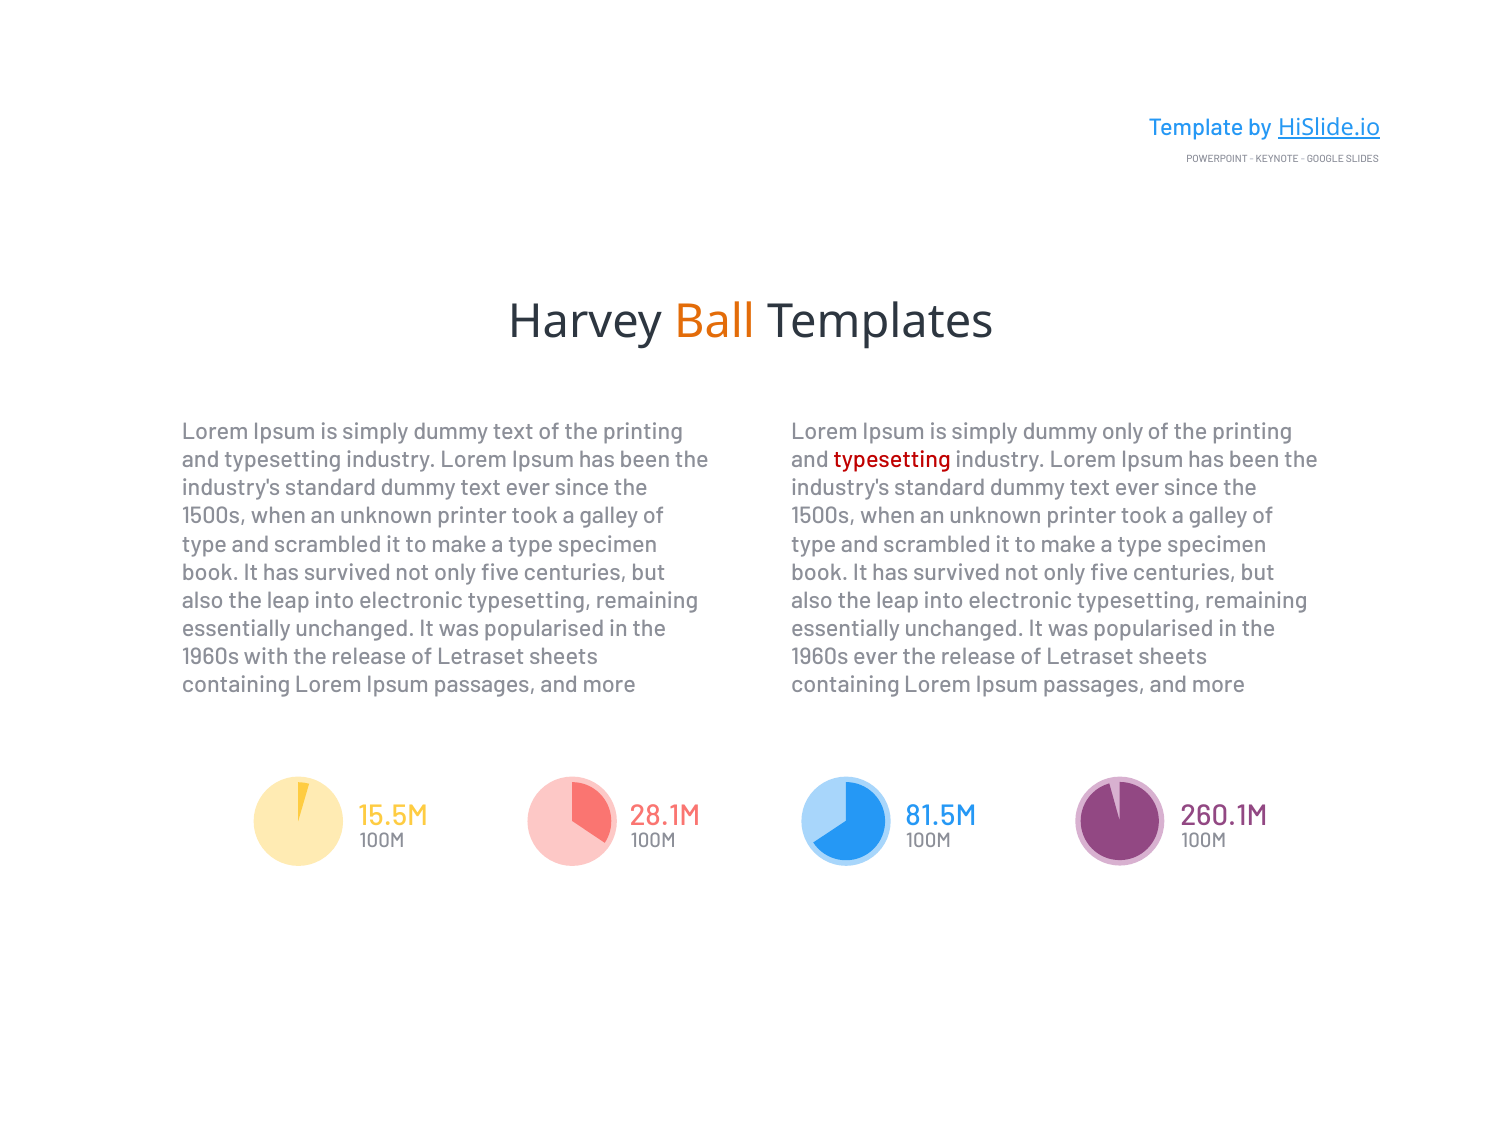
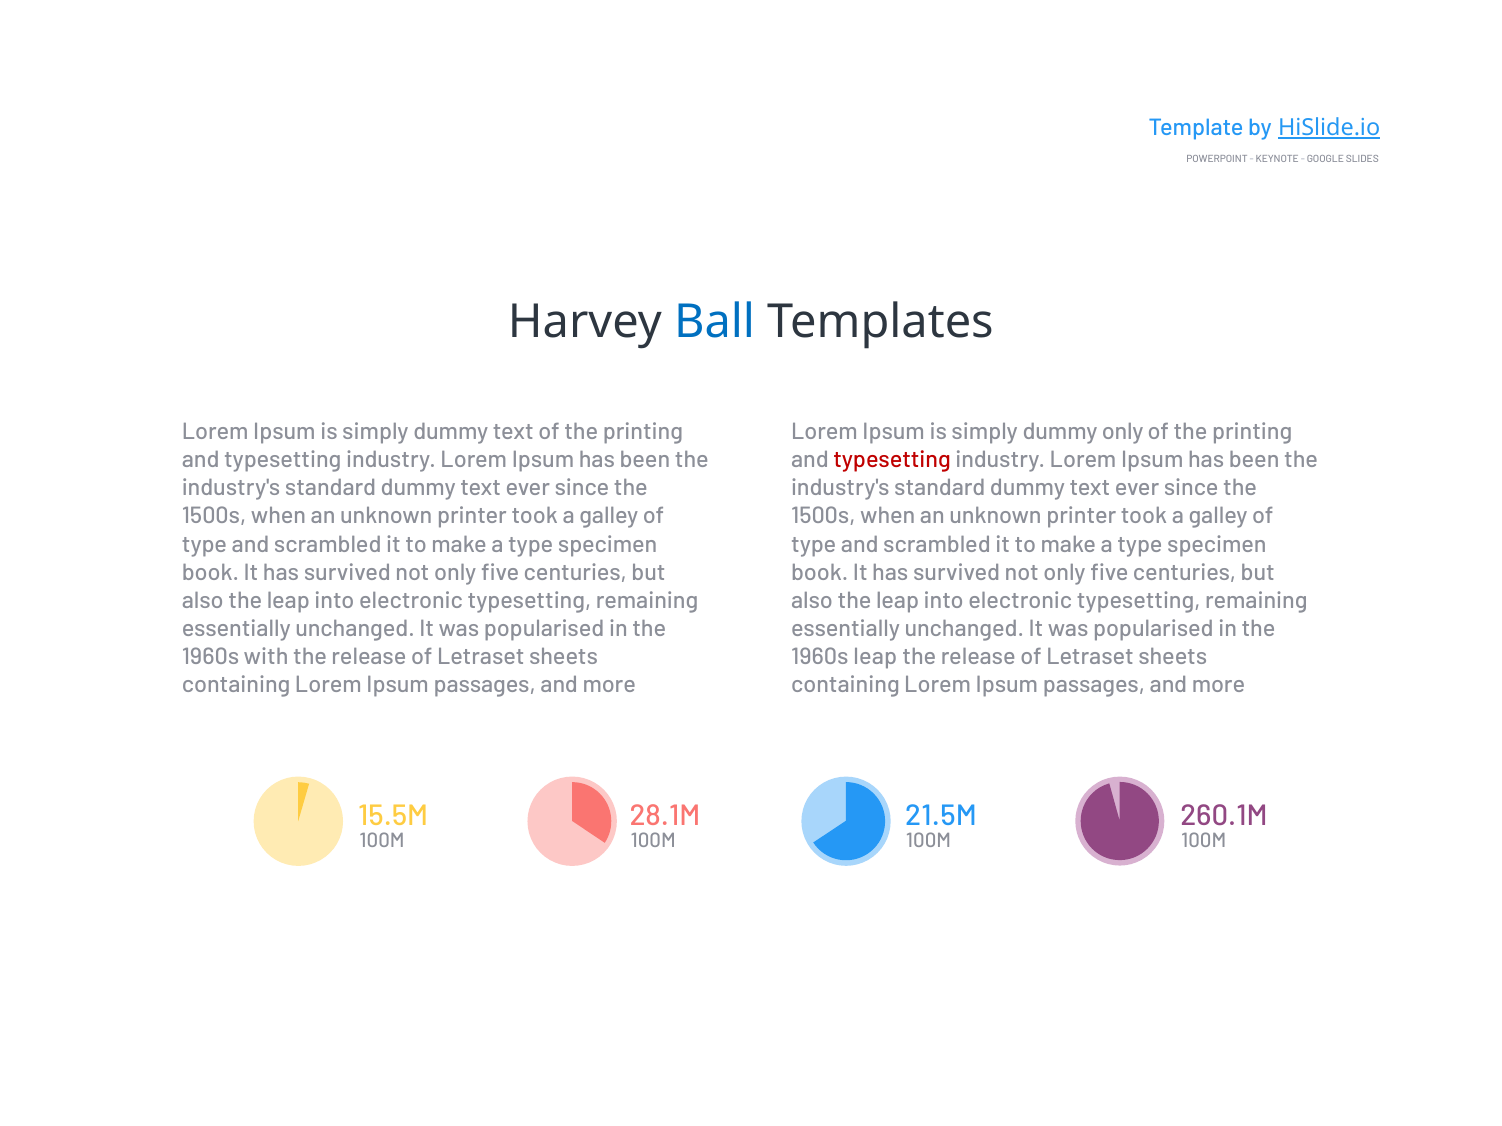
Ball colour: orange -> blue
1960s ever: ever -> leap
81.5M: 81.5M -> 21.5M
